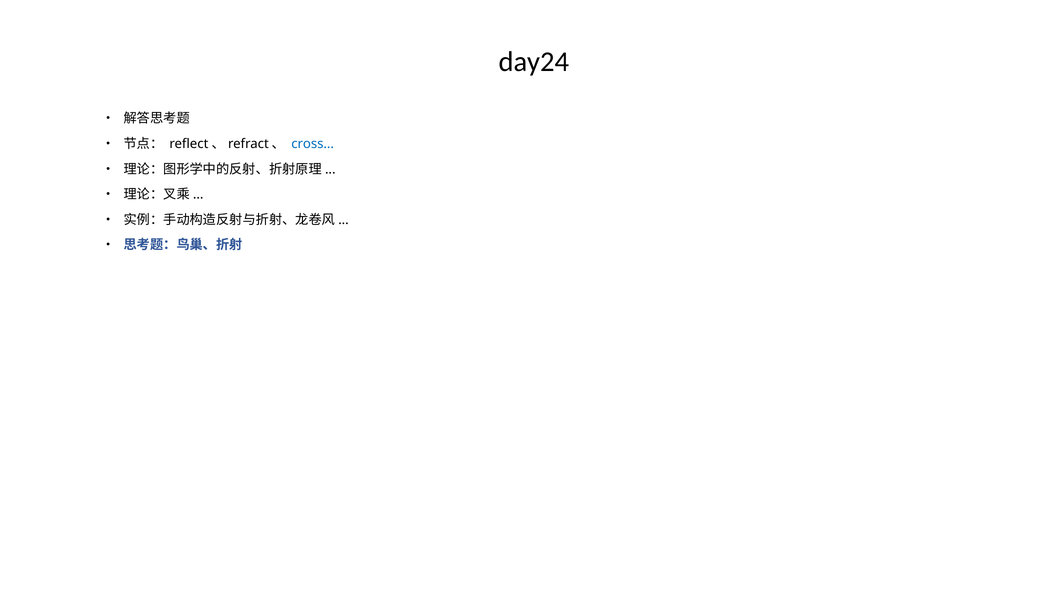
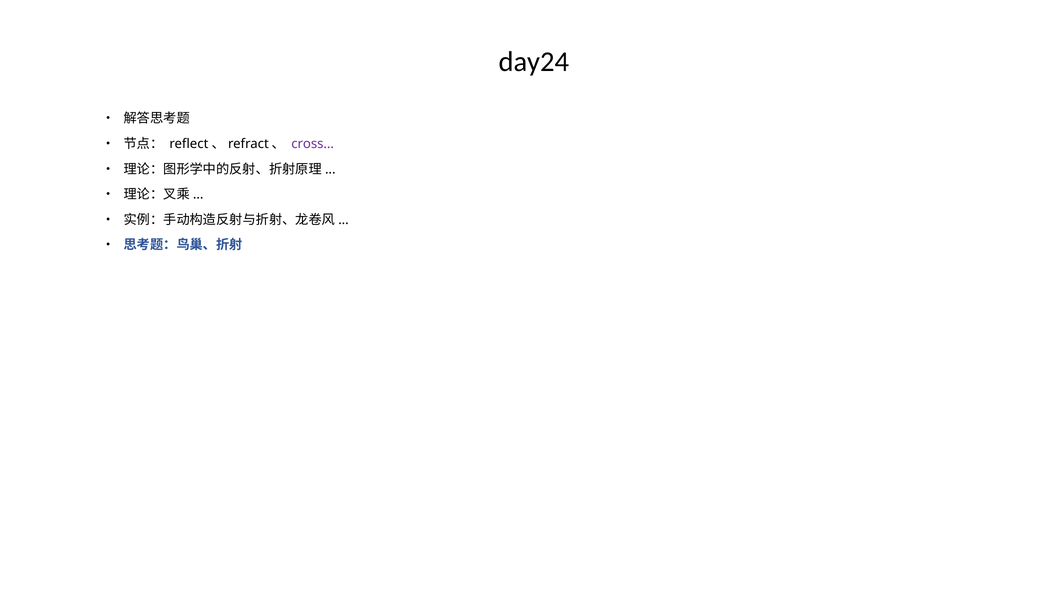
cross colour: blue -> purple
